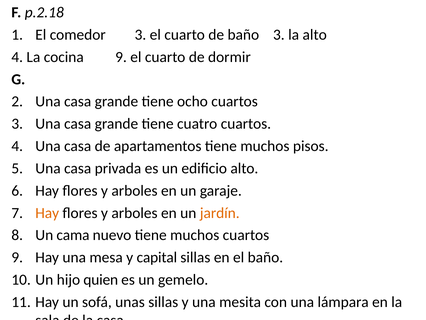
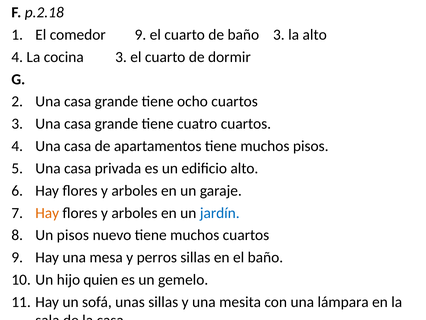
comedor 3: 3 -> 9
cocina 9: 9 -> 3
jardín colour: orange -> blue
Un cama: cama -> pisos
capital: capital -> perros
